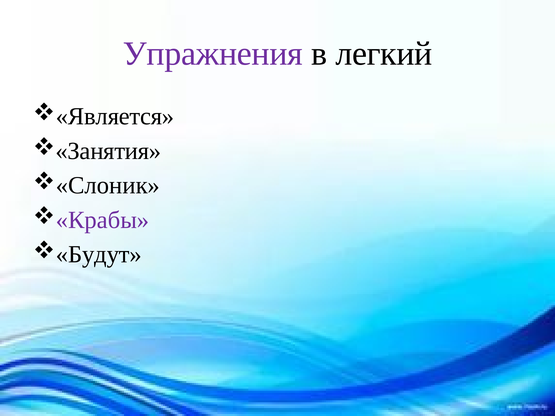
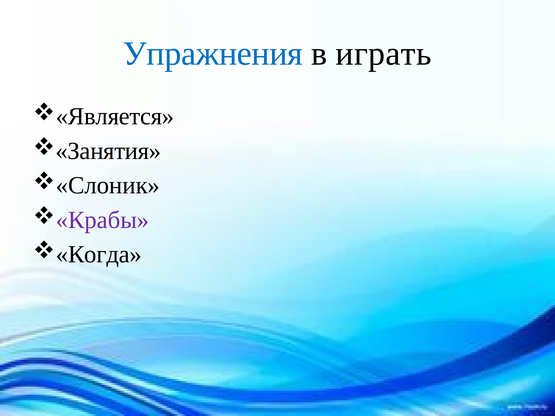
Упражнения colour: purple -> blue
легкий: легкий -> играть
Будут: Будут -> Когда
